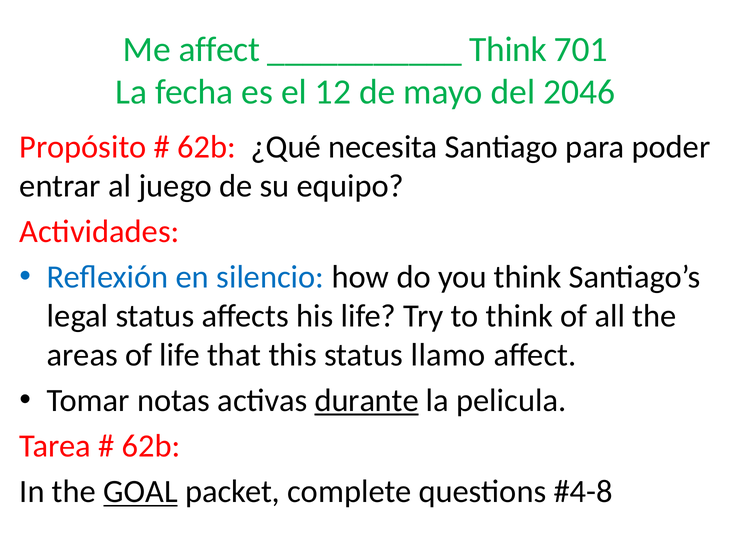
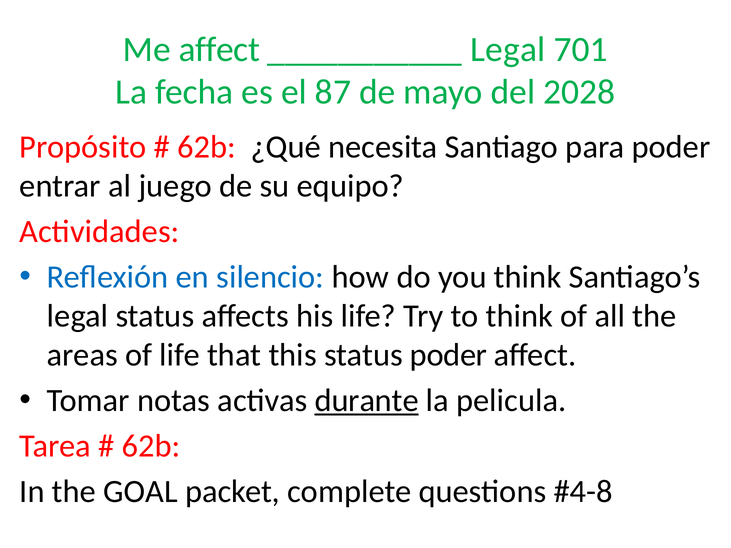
Think at (508, 49): Think -> Legal
12: 12 -> 87
2046: 2046 -> 2028
status llamo: llamo -> poder
GOAL underline: present -> none
